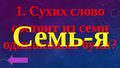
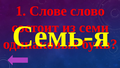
Сухих: Сухих -> Слове
